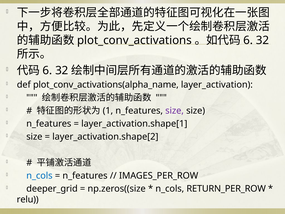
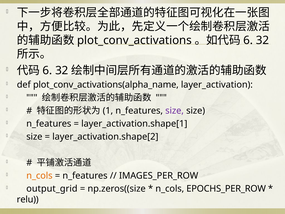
n_cols at (39, 175) colour: blue -> orange
deeper_grid: deeper_grid -> output_grid
RETURN_PER_ROW: RETURN_PER_ROW -> EPOCHS_PER_ROW
